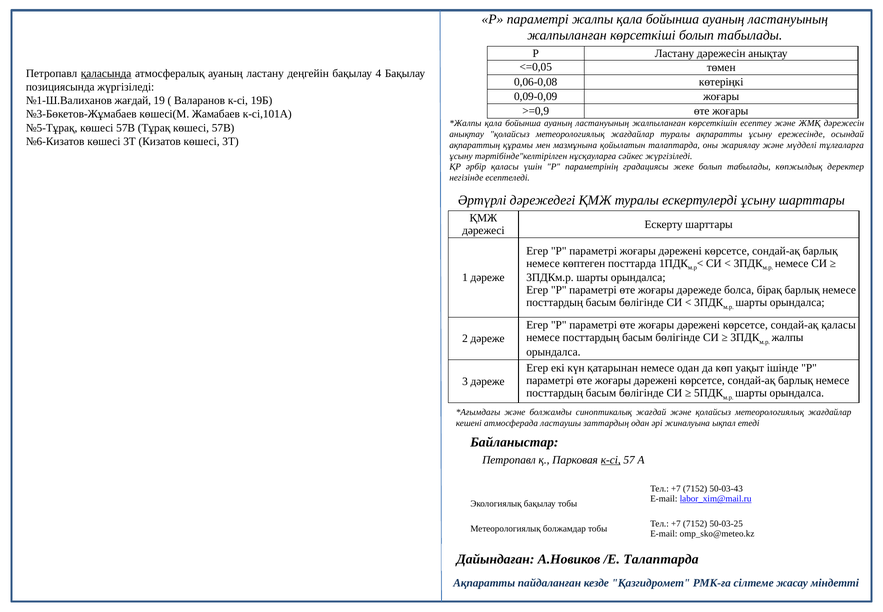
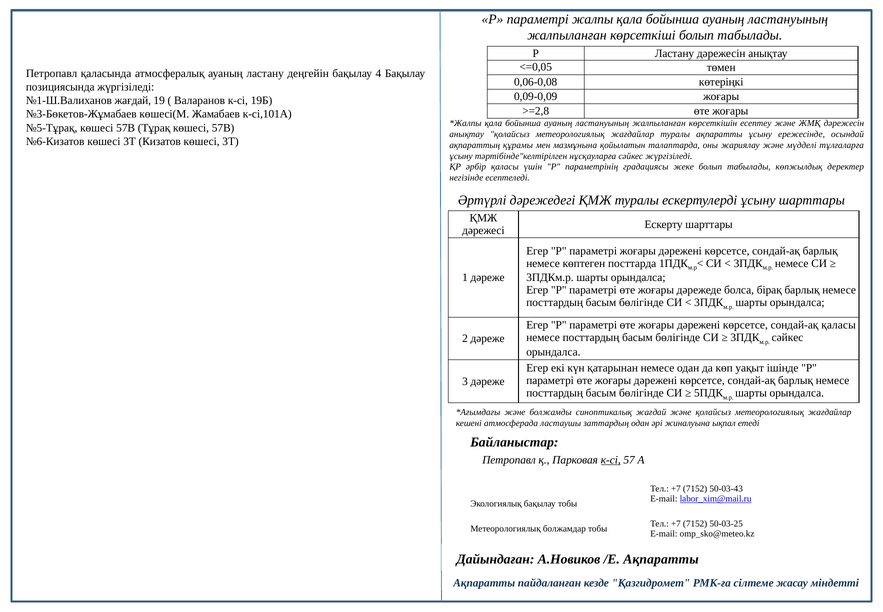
қаласында underline: present -> none
>=0,9: >=0,9 -> >=2,8
жалпы at (788, 337): жалпы -> сәйкес
/Е Талаптарда: Талаптарда -> Ақпаратты
